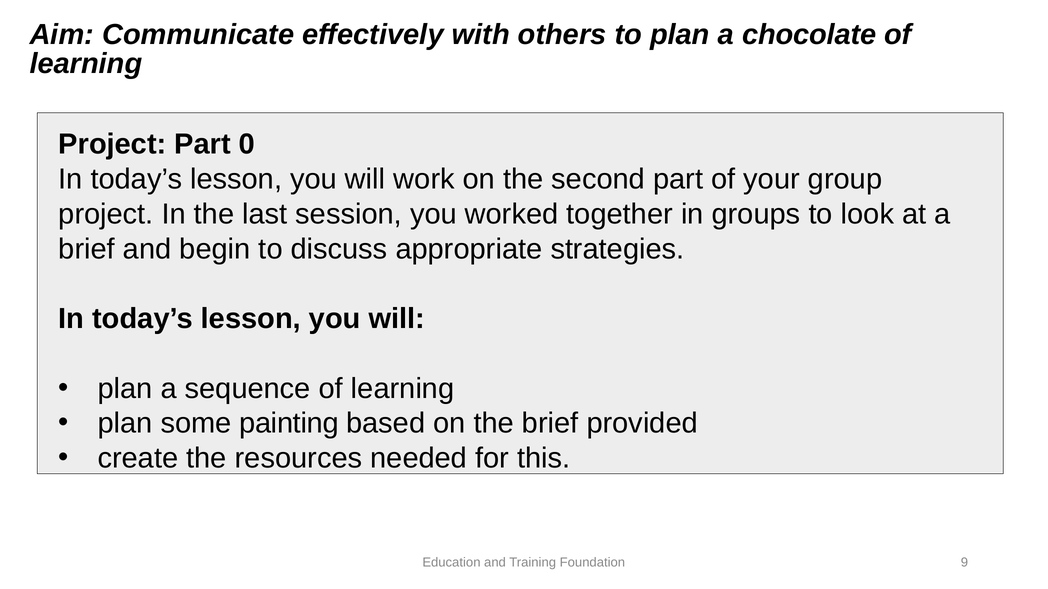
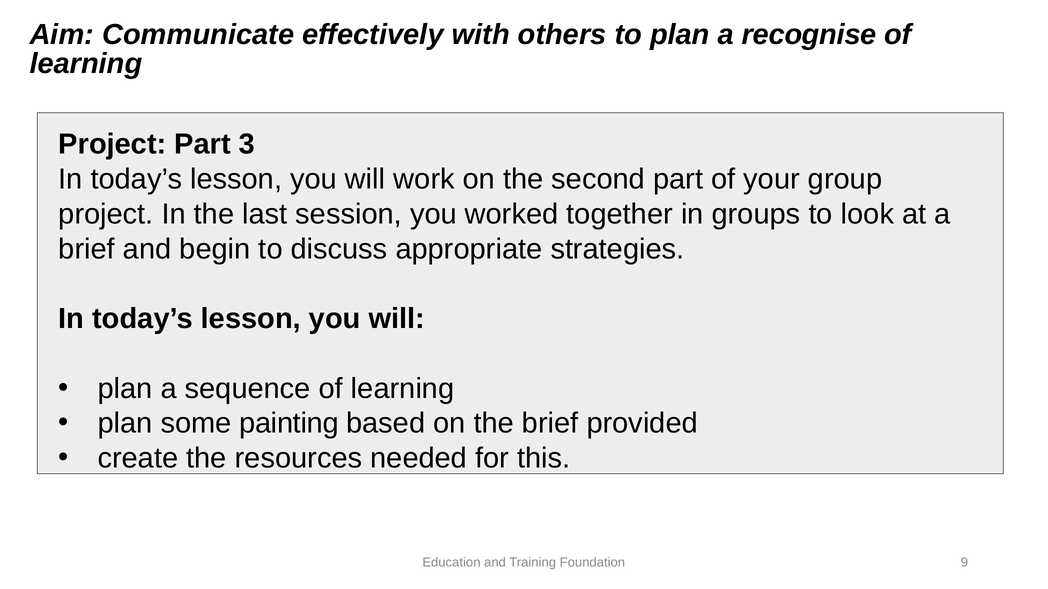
chocolate: chocolate -> recognise
0: 0 -> 3
